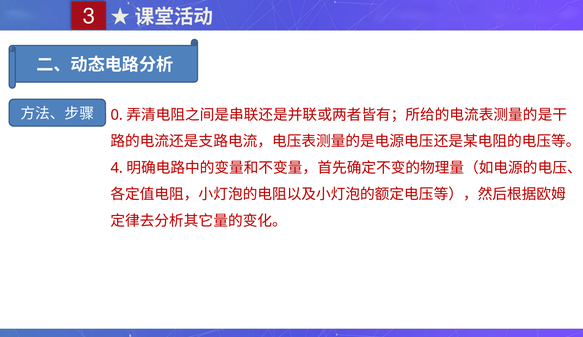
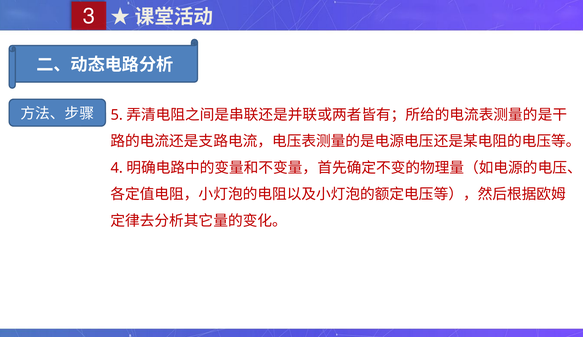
0: 0 -> 5
